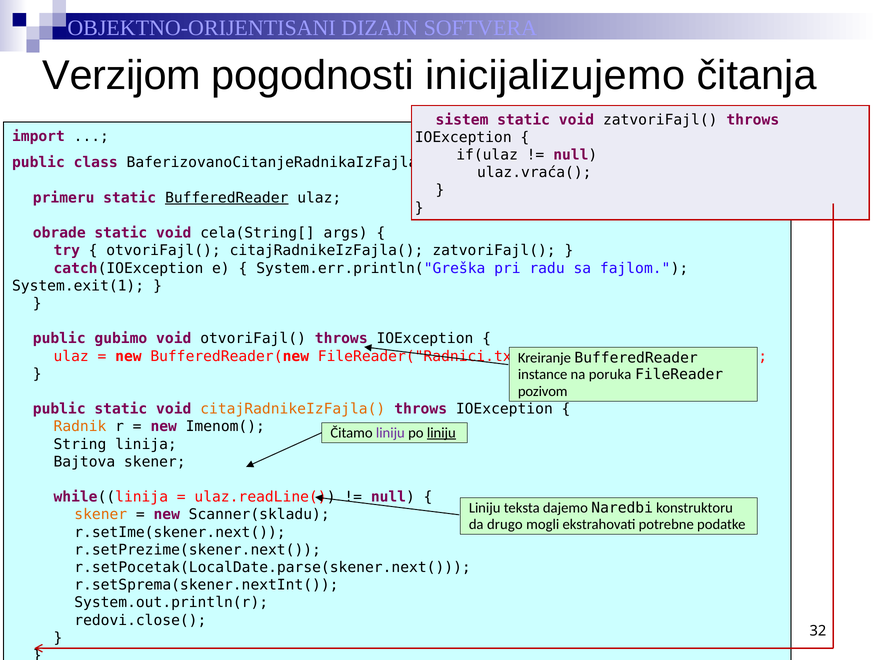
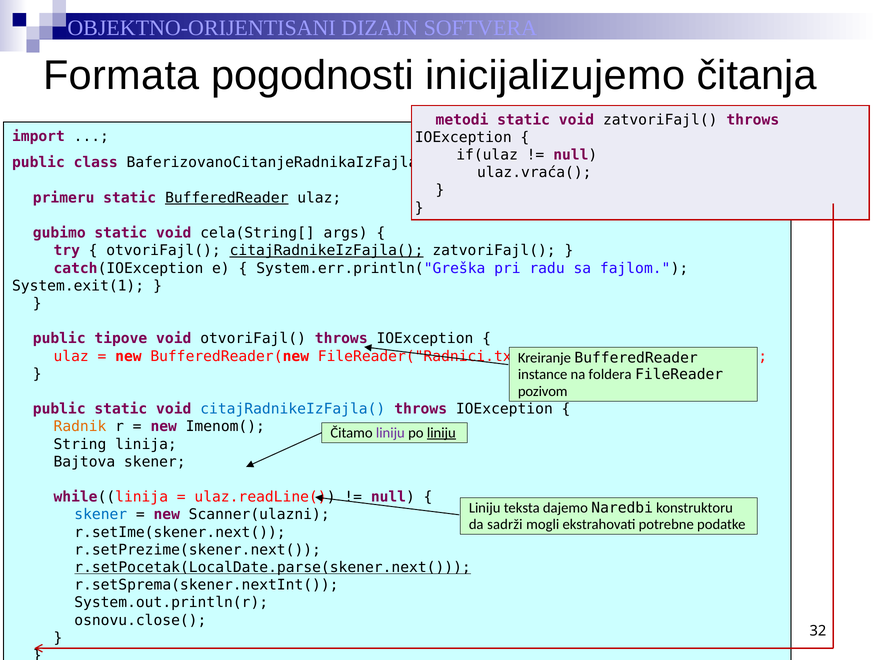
Verzijom: Verzijom -> Formata
sistem: sistem -> metodi
obrade: obrade -> gubimo
citajRadnikeIzFajla( at (327, 250) underline: none -> present
gubimo: gubimo -> tipove
poruka: poruka -> foldera
citajRadnikeIzFajla( at (293, 409) colour: orange -> blue
skener at (101, 514) colour: orange -> blue
Scanner(skladu: Scanner(skladu -> Scanner(ulazni
drugo: drugo -> sadrži
r.setPocetak(LocalDate.parse(skener.next( underline: none -> present
redovi.close(: redovi.close( -> osnovu.close(
